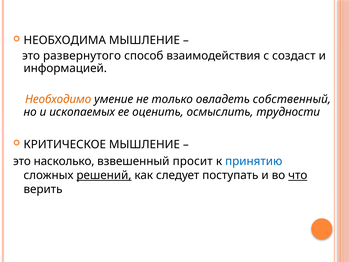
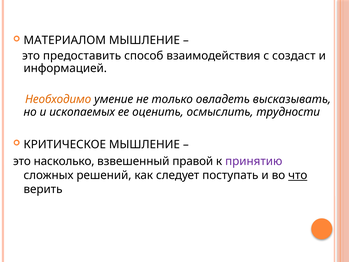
НЕОБХОДИМА: НЕОБХОДИМА -> МАТЕРИАЛОМ
развернутого: развернутого -> предоставить
собственный: собственный -> высказывать
просит: просит -> правой
принятию colour: blue -> purple
решений underline: present -> none
